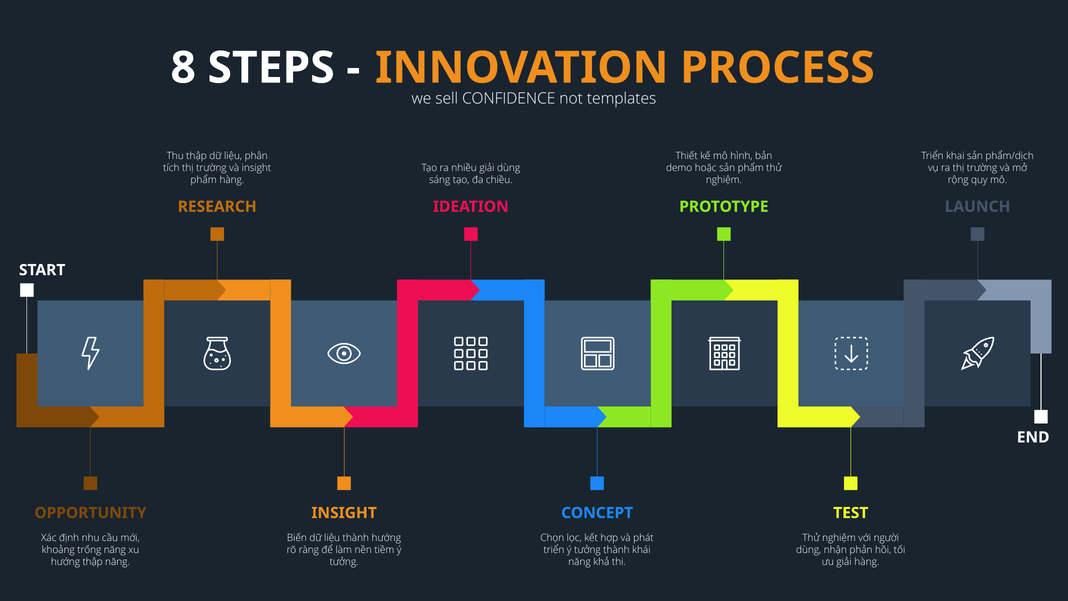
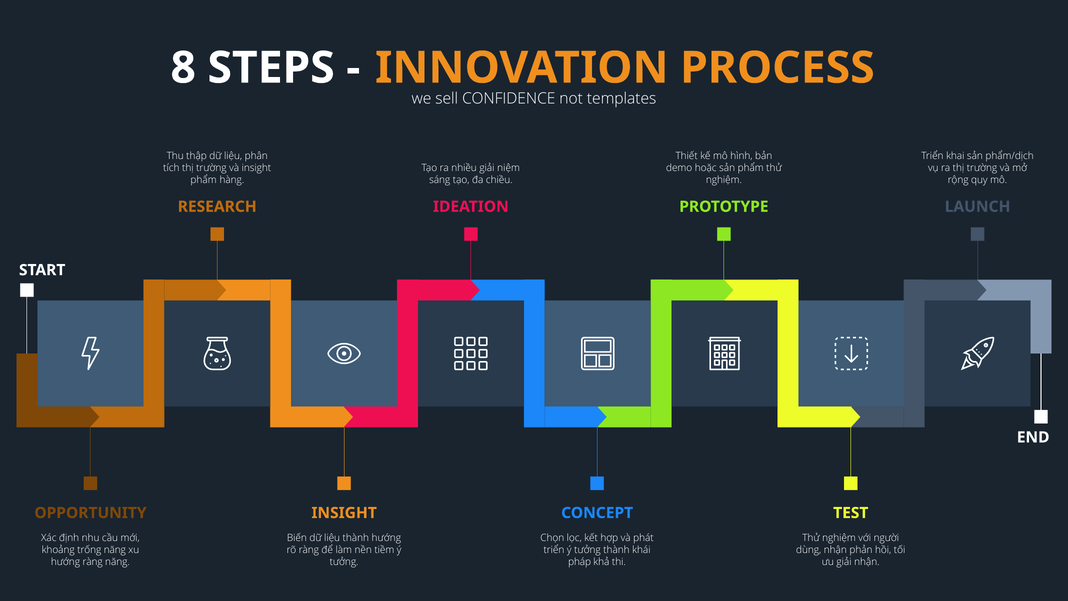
giải dùng: dùng -> niệm
hướng thập: thập -> ràng
năng at (579, 562): năng -> pháp
giải hàng: hàng -> nhận
